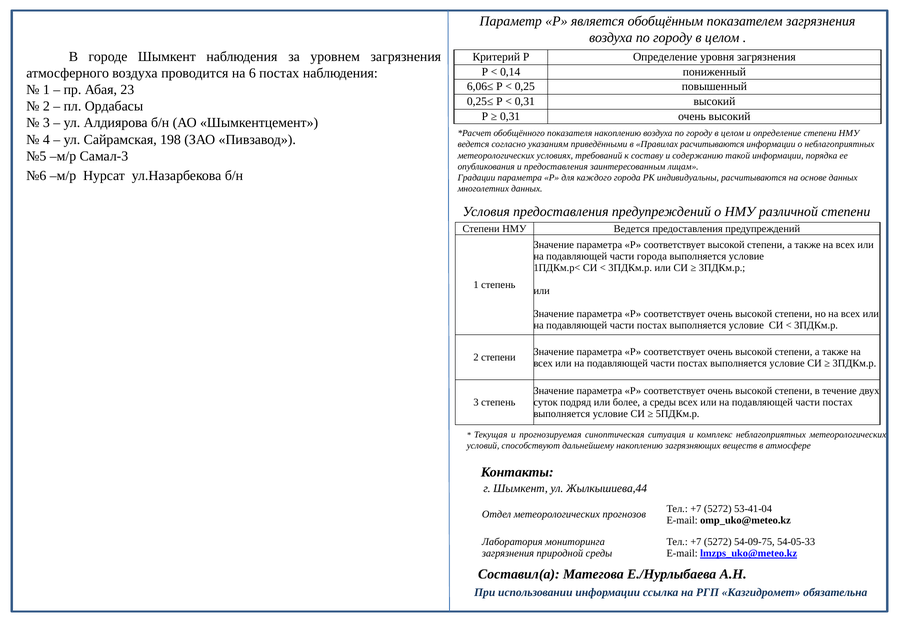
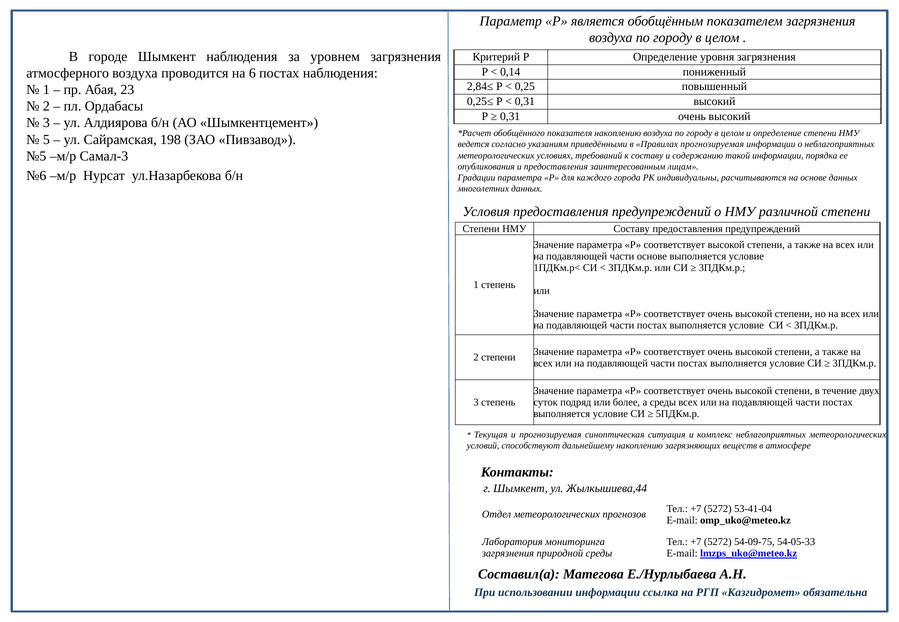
6,06≤: 6,06≤ -> 2,84≤
4: 4 -> 5
Правилах расчитываются: расчитываются -> прогнозируемая
Ведется at (632, 229): Ведется -> Составу
части города: города -> основе
